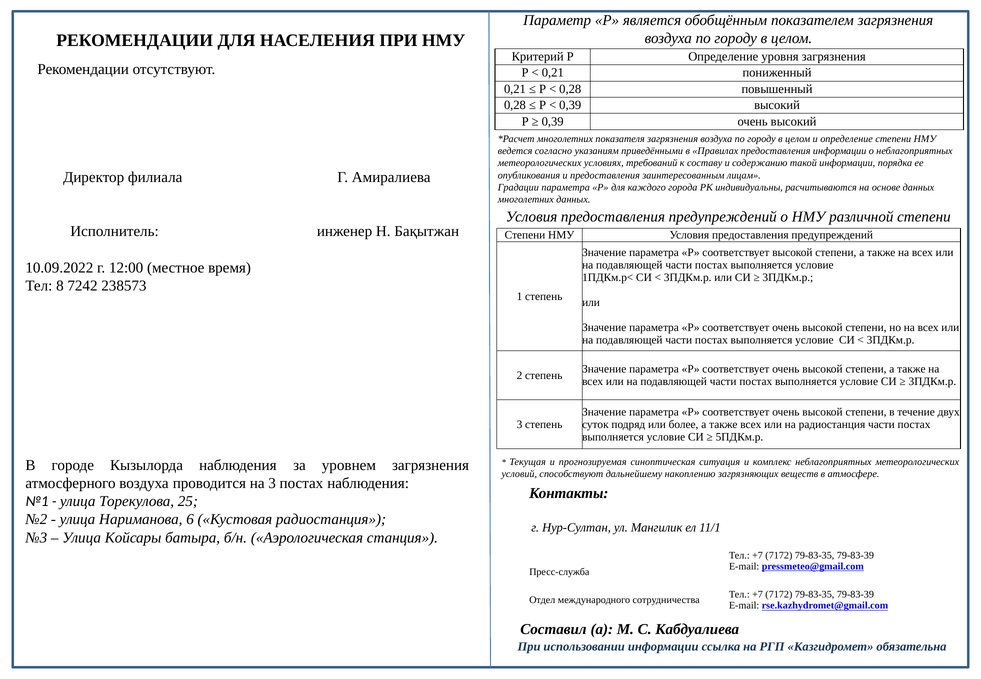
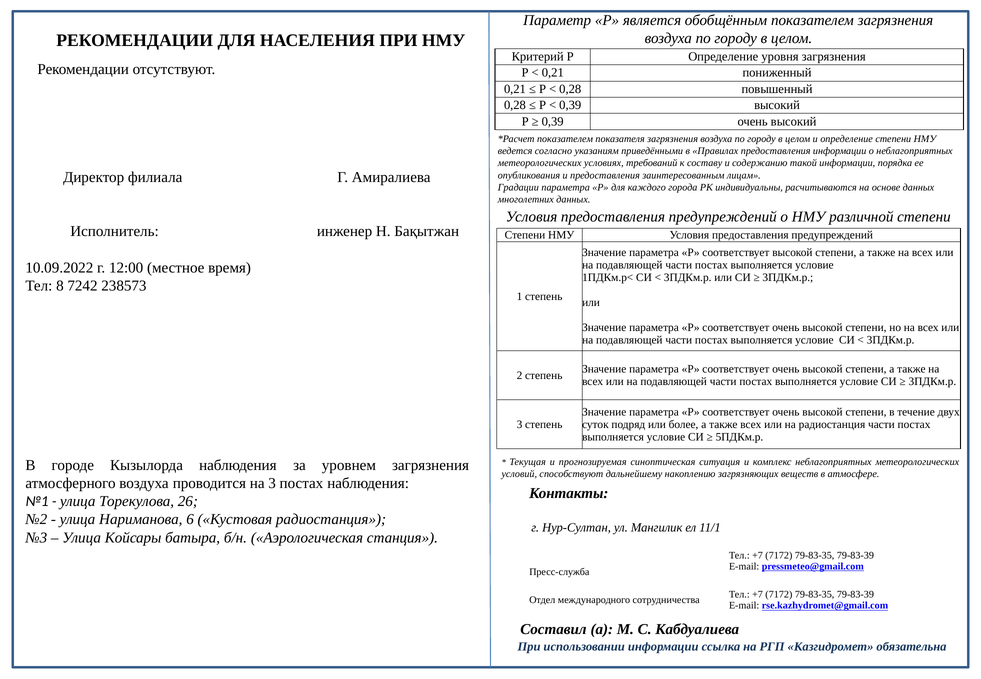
многолетних at (565, 139): многолетних -> показателем
25: 25 -> 26
